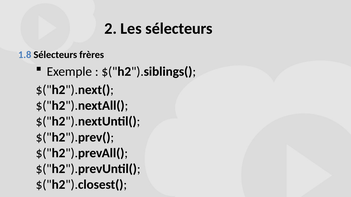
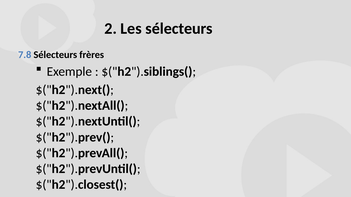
1.8: 1.8 -> 7.8
